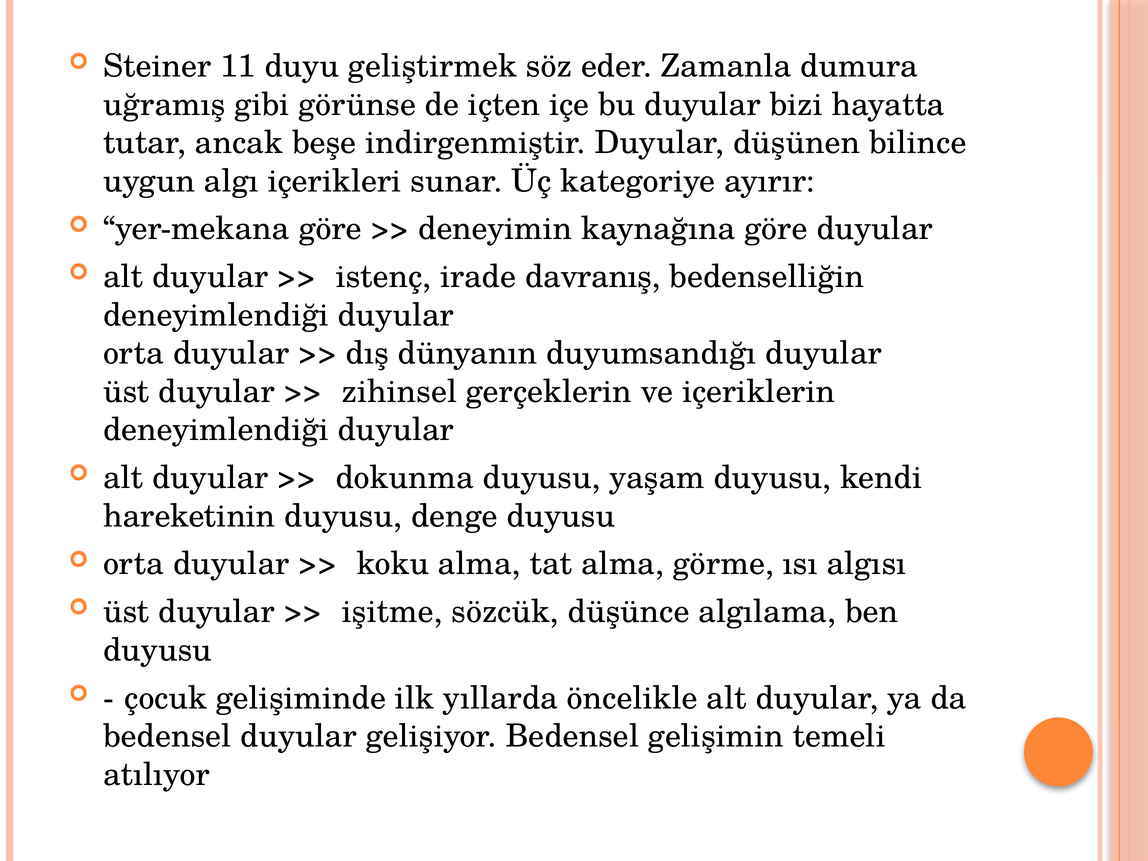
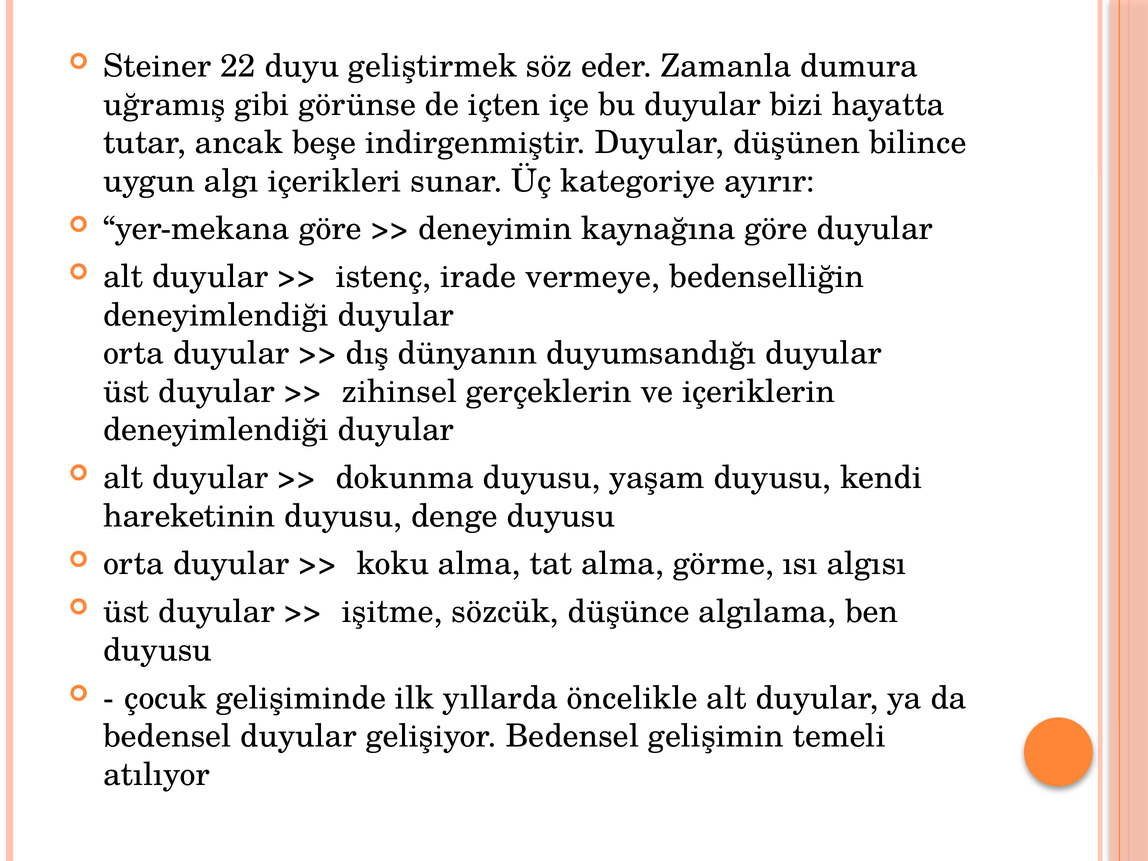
11: 11 -> 22
davranış: davranış -> vermeye
